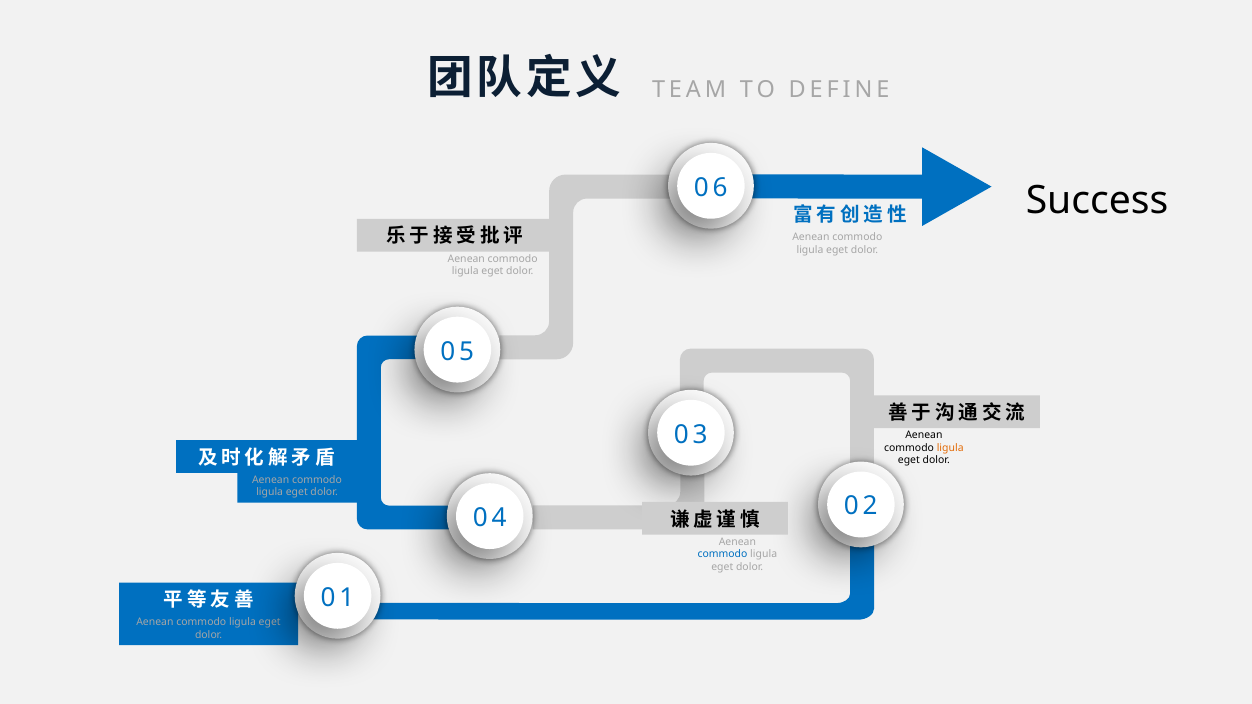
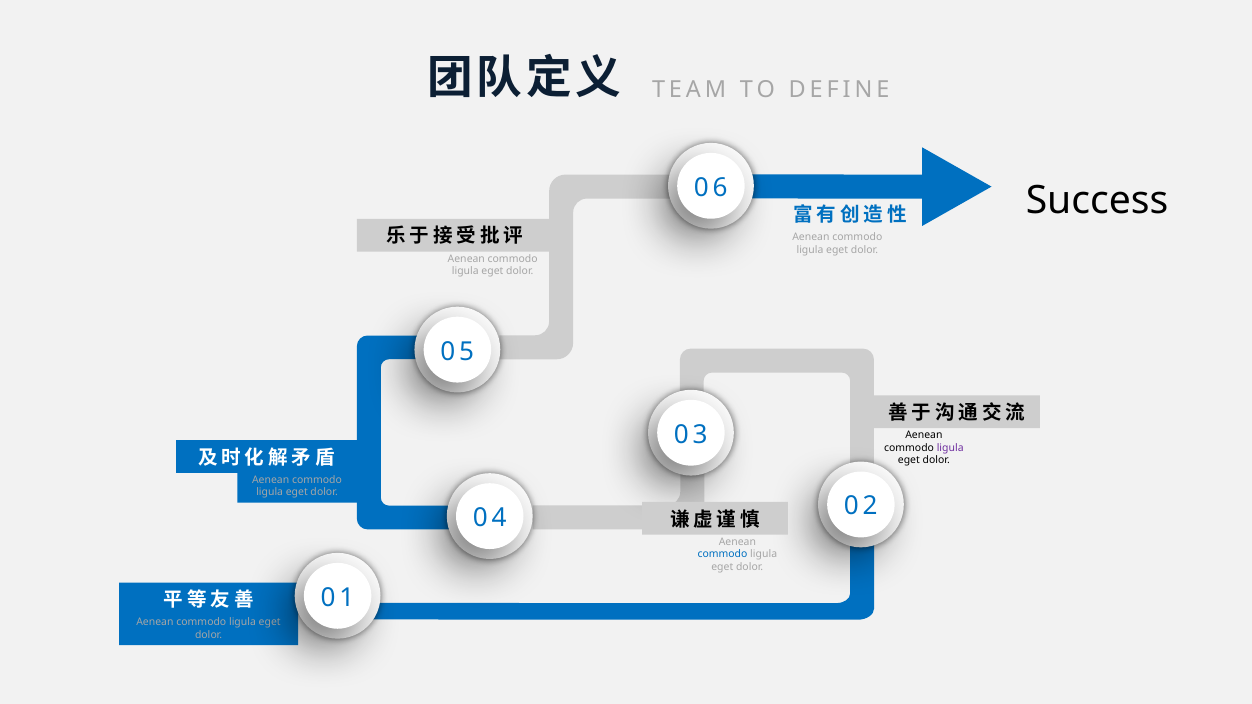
ligula at (950, 448) colour: orange -> purple
